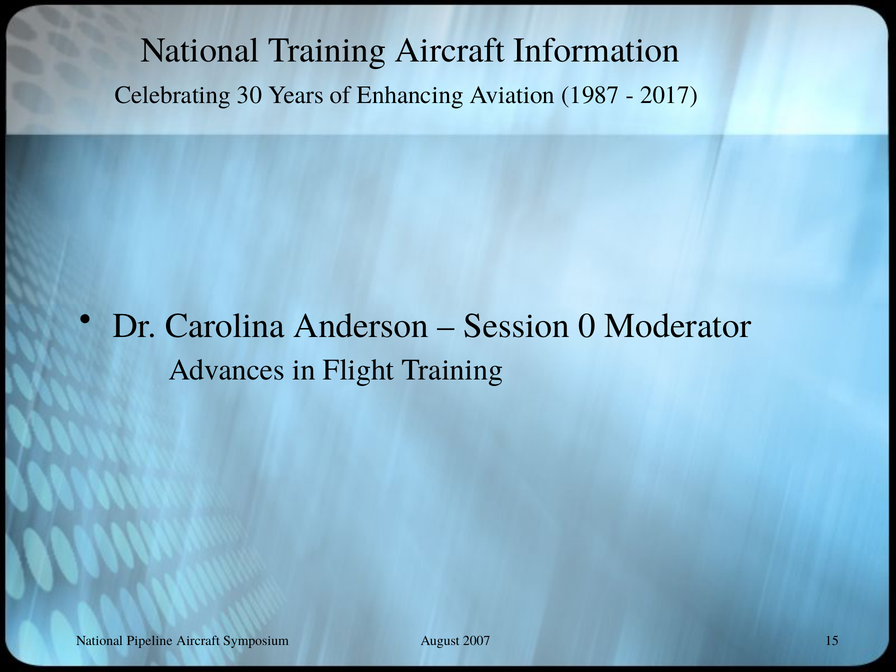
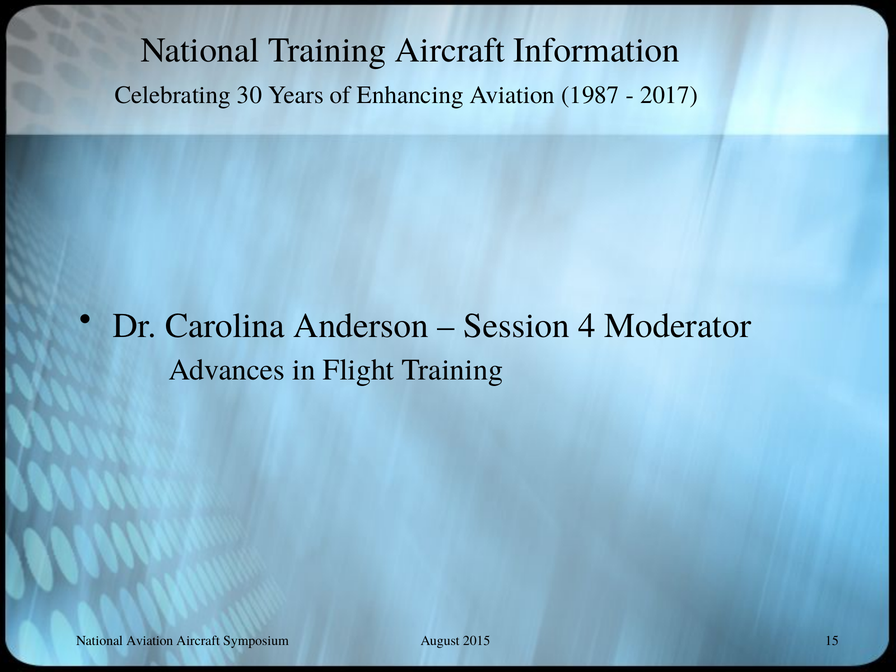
0: 0 -> 4
National Pipeline: Pipeline -> Aviation
2007: 2007 -> 2015
